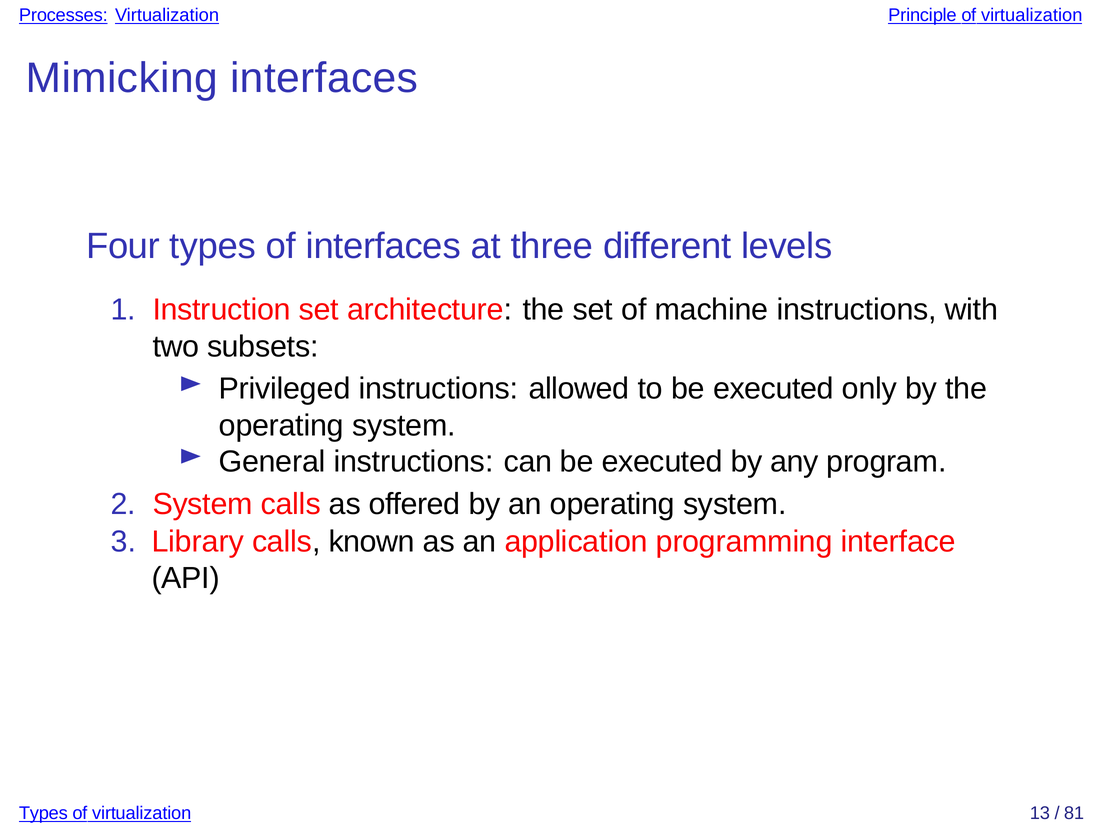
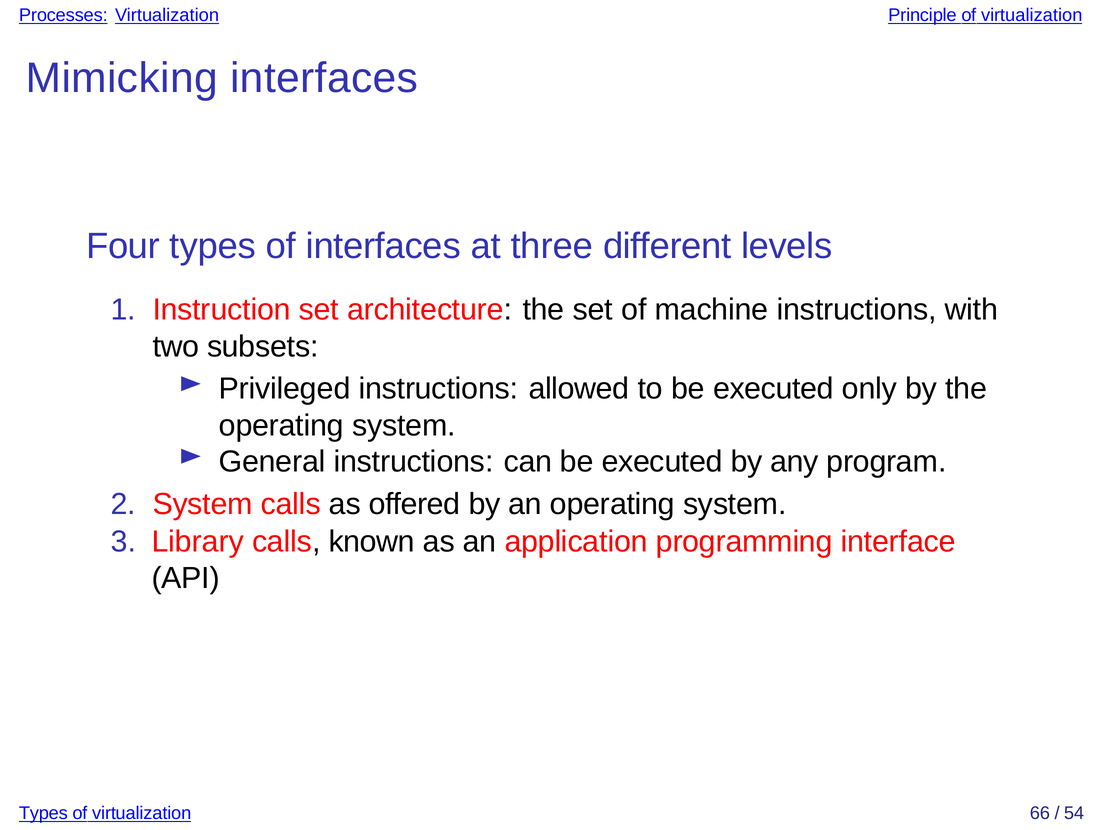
13: 13 -> 66
81: 81 -> 54
